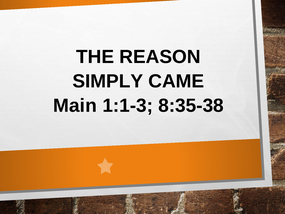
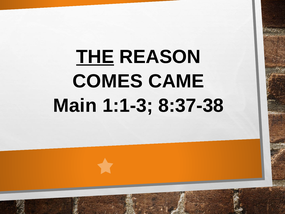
THE underline: none -> present
SIMPLY: SIMPLY -> COMES
8:35-38: 8:35-38 -> 8:37-38
